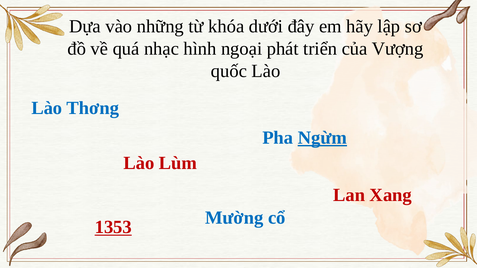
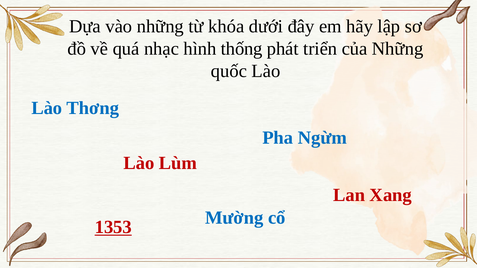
ngoại: ngoại -> thống
của Vượng: Vượng -> Những
Ngừm underline: present -> none
